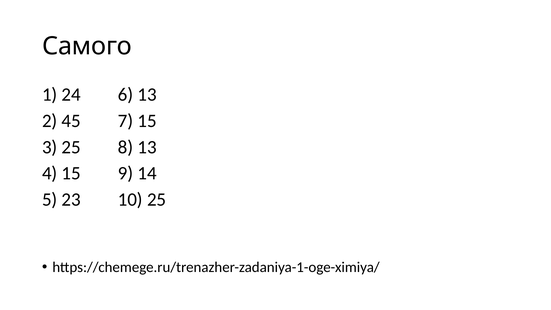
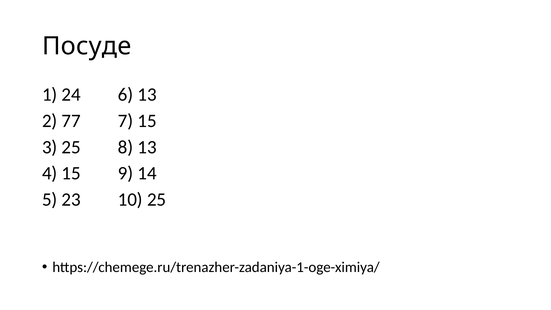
Самого: Самого -> Посуде
45: 45 -> 77
